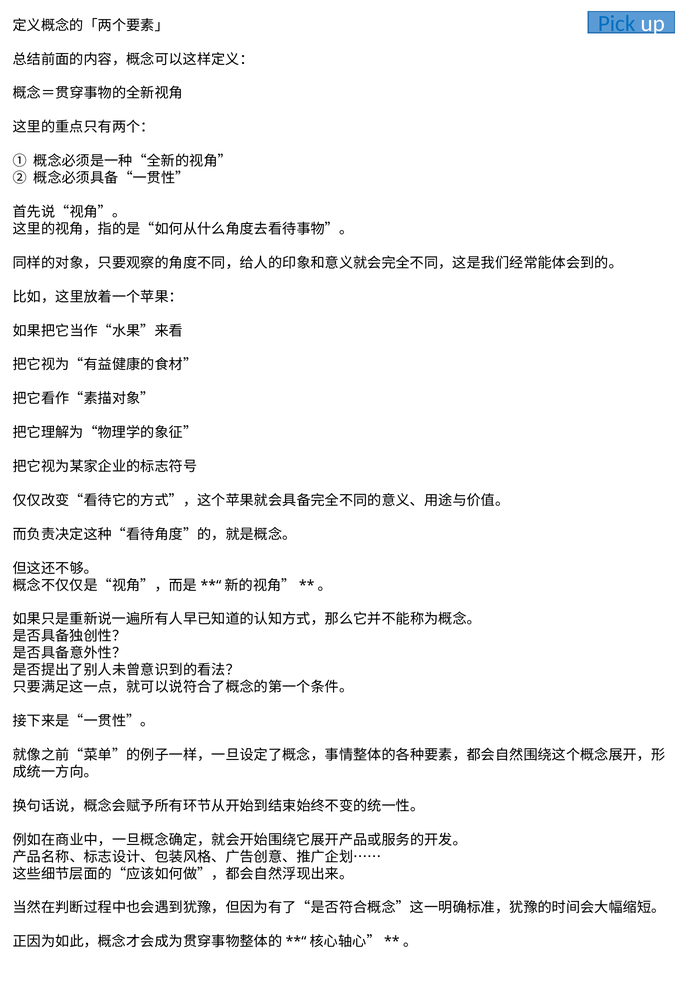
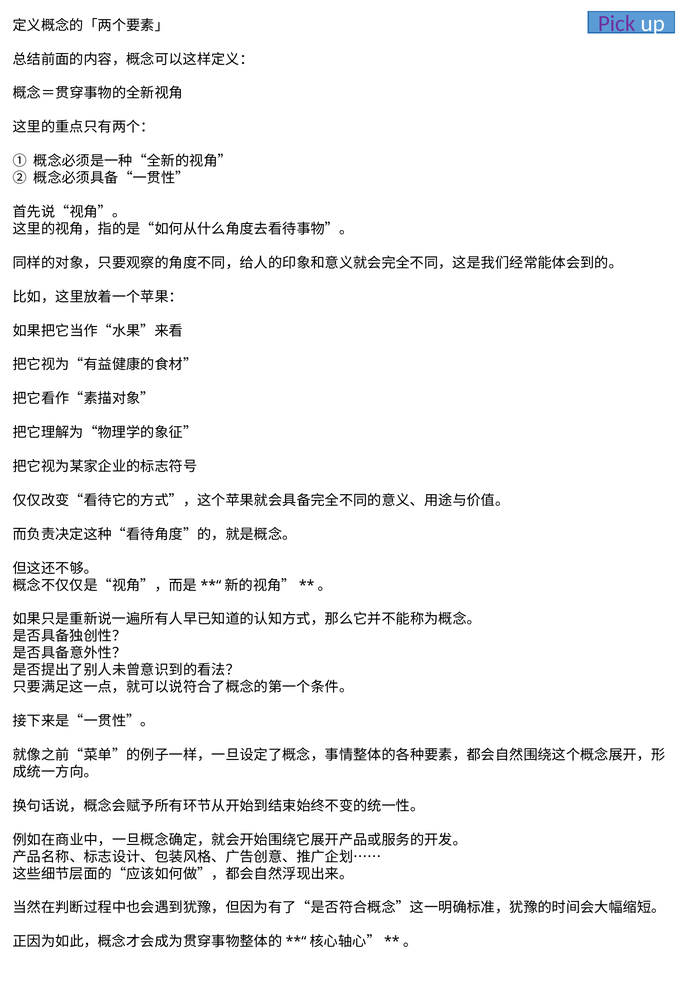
Pick colour: blue -> purple
